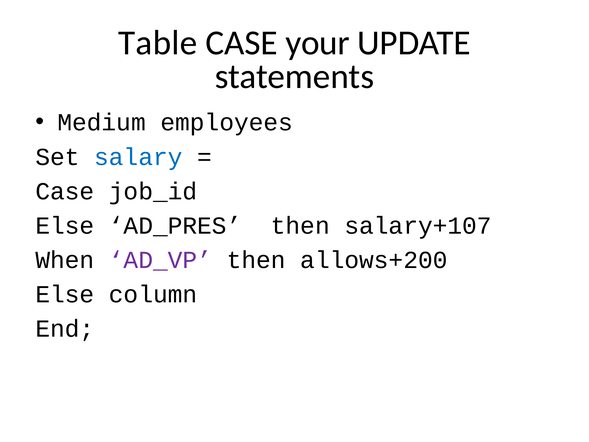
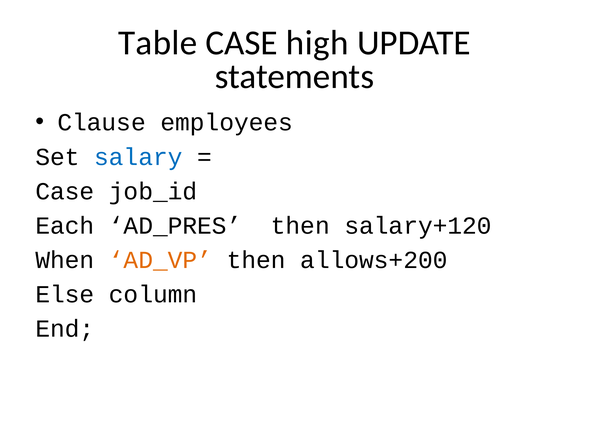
your: your -> high
Medium: Medium -> Clause
Else at (65, 226): Else -> Each
salary+107: salary+107 -> salary+120
AD_VP colour: purple -> orange
